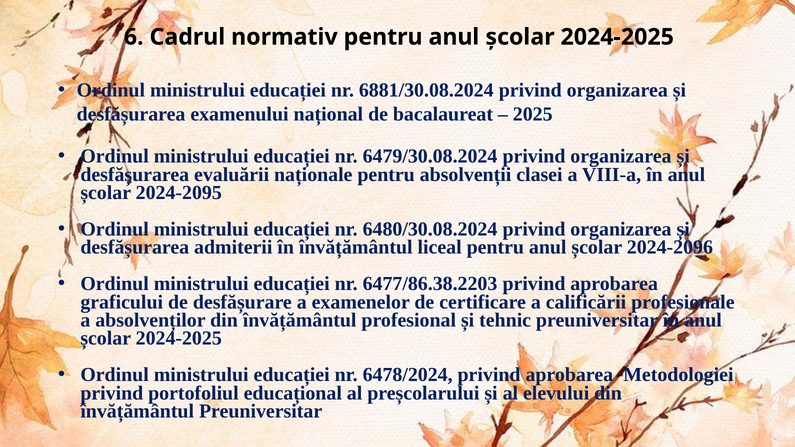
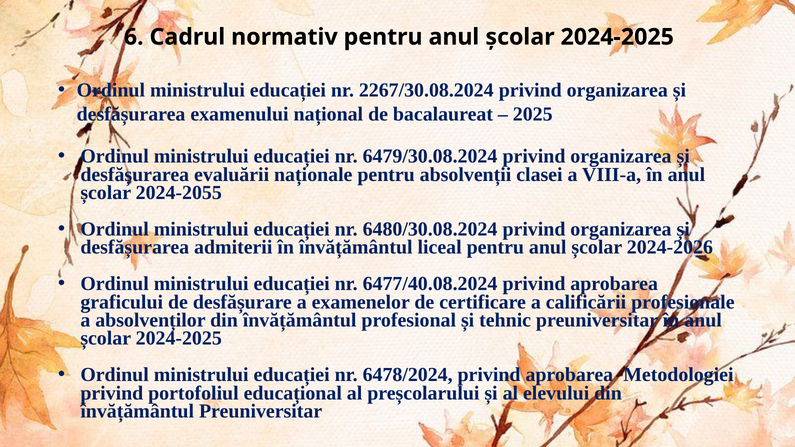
6881/30.08.2024: 6881/30.08.2024 -> 2267/30.08.2024
2024-2095: 2024-2095 -> 2024-2055
2024-2096: 2024-2096 -> 2024-2026
6477/86.38.2203: 6477/86.38.2203 -> 6477/40.08.2024
